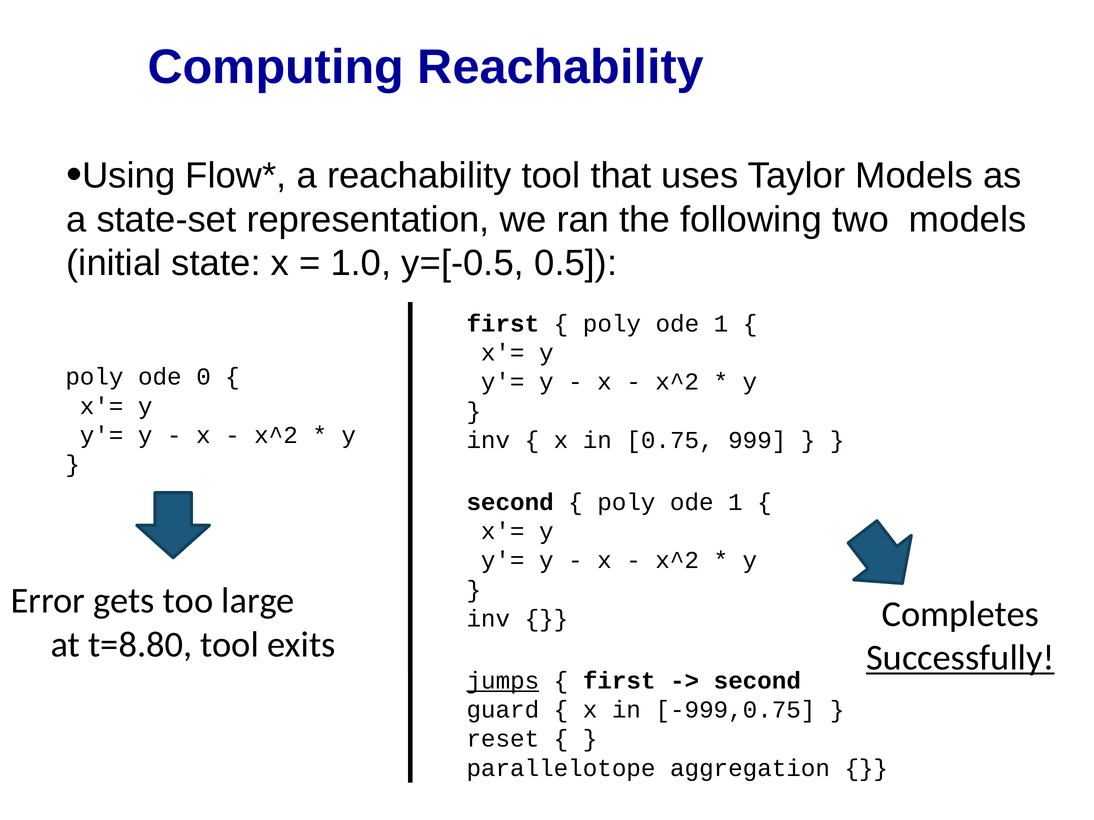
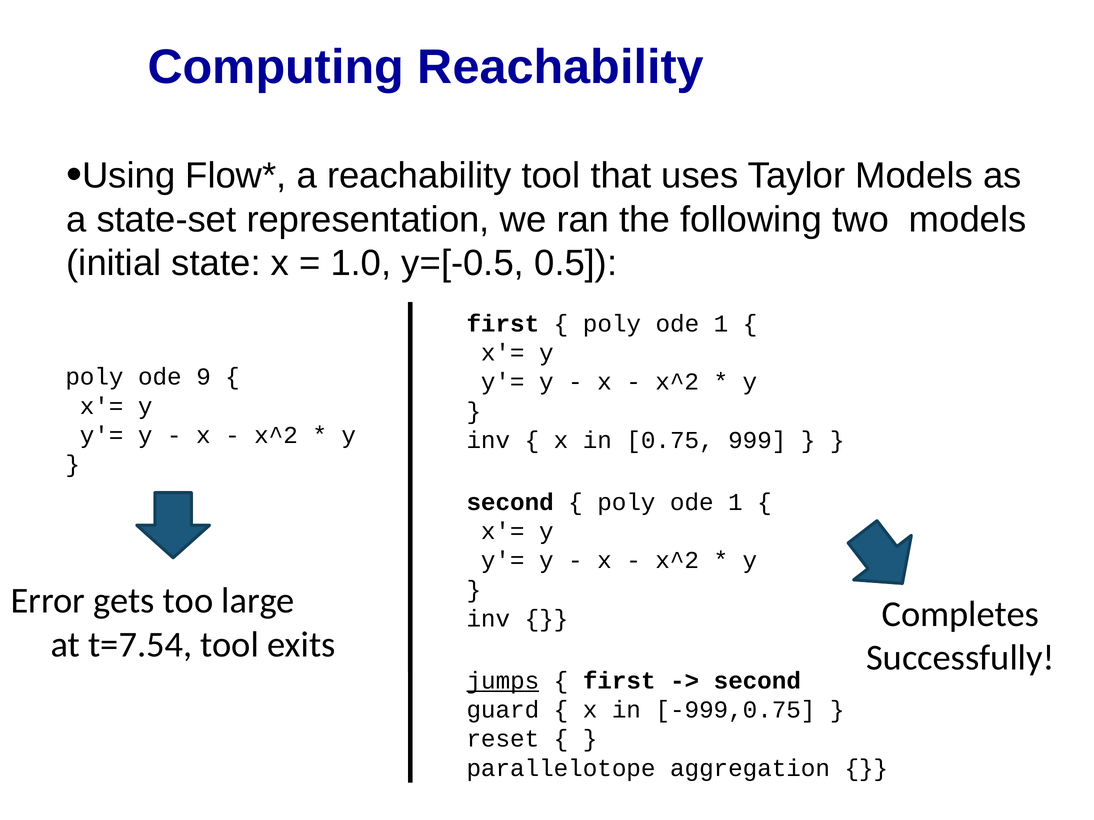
0: 0 -> 9
t=8.80: t=8.80 -> t=7.54
Successfully underline: present -> none
